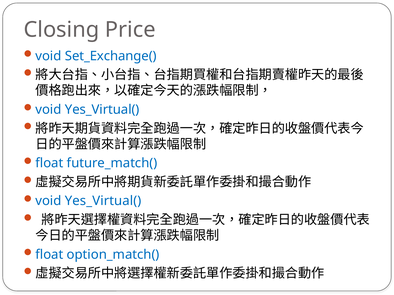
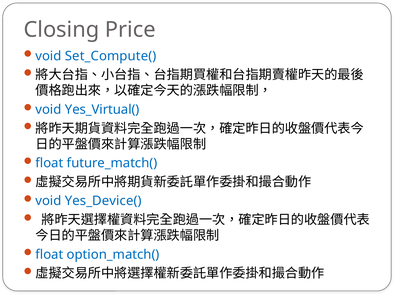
Set_Exchange(: Set_Exchange( -> Set_Compute(
Yes_Virtual( at (103, 201): Yes_Virtual( -> Yes_Device(
